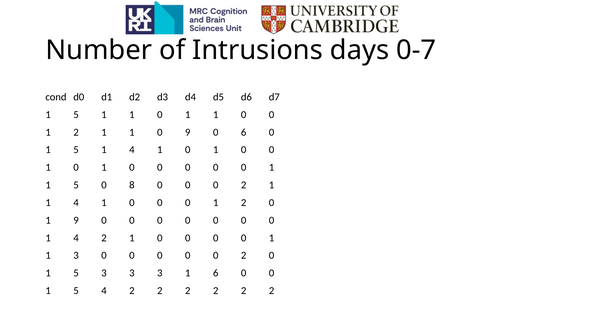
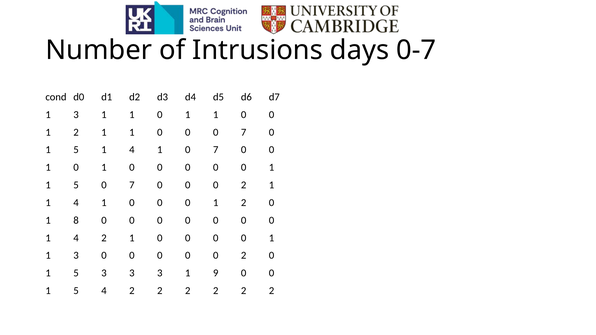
5 at (76, 115): 5 -> 3
9 at (188, 132): 9 -> 0
6 at (244, 132): 6 -> 7
4 1 0 1: 1 -> 7
5 0 8: 8 -> 7
1 9: 9 -> 8
1 6: 6 -> 9
